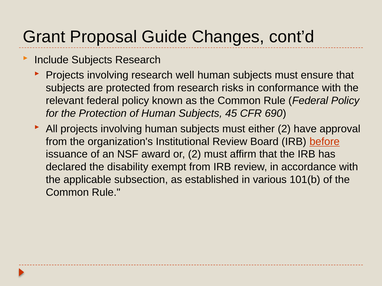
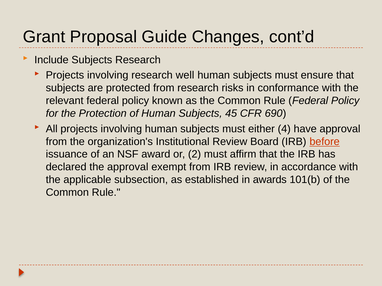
either 2: 2 -> 4
the disability: disability -> approval
various: various -> awards
